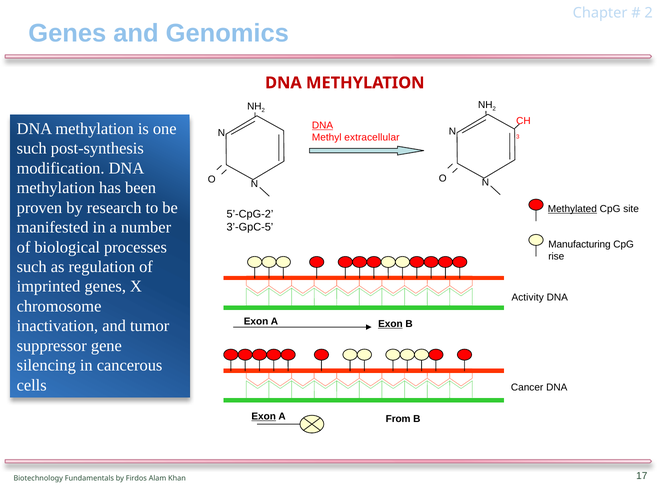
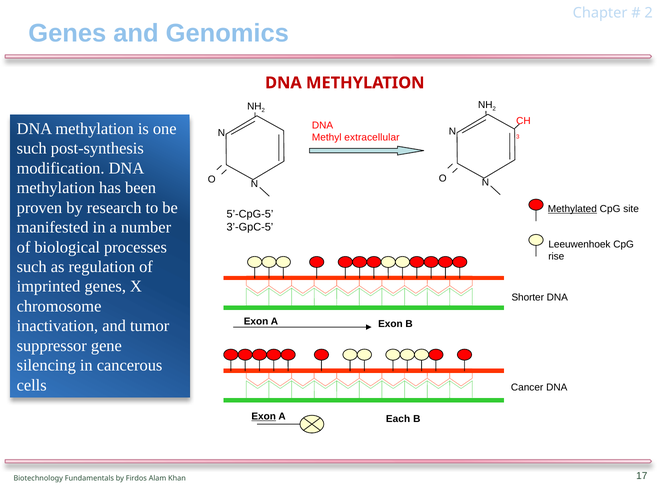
DNA at (323, 125) underline: present -> none
5’-CpG-2: 5’-CpG-2 -> 5’-CpG-5
Manufacturing: Manufacturing -> Leeuwenhoek
Activity: Activity -> Shorter
Exon at (390, 324) underline: present -> none
From: From -> Each
